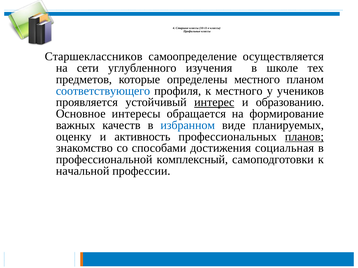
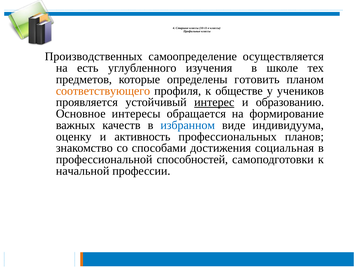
Старшеклассников: Старшеклассников -> Производственных
сети: сети -> есть
определены местного: местного -> готовить
соответствующего colour: blue -> orange
к местного: местного -> обществе
планируемых: планируемых -> индивидуума
планов underline: present -> none
комплексный: комплексный -> способностей
